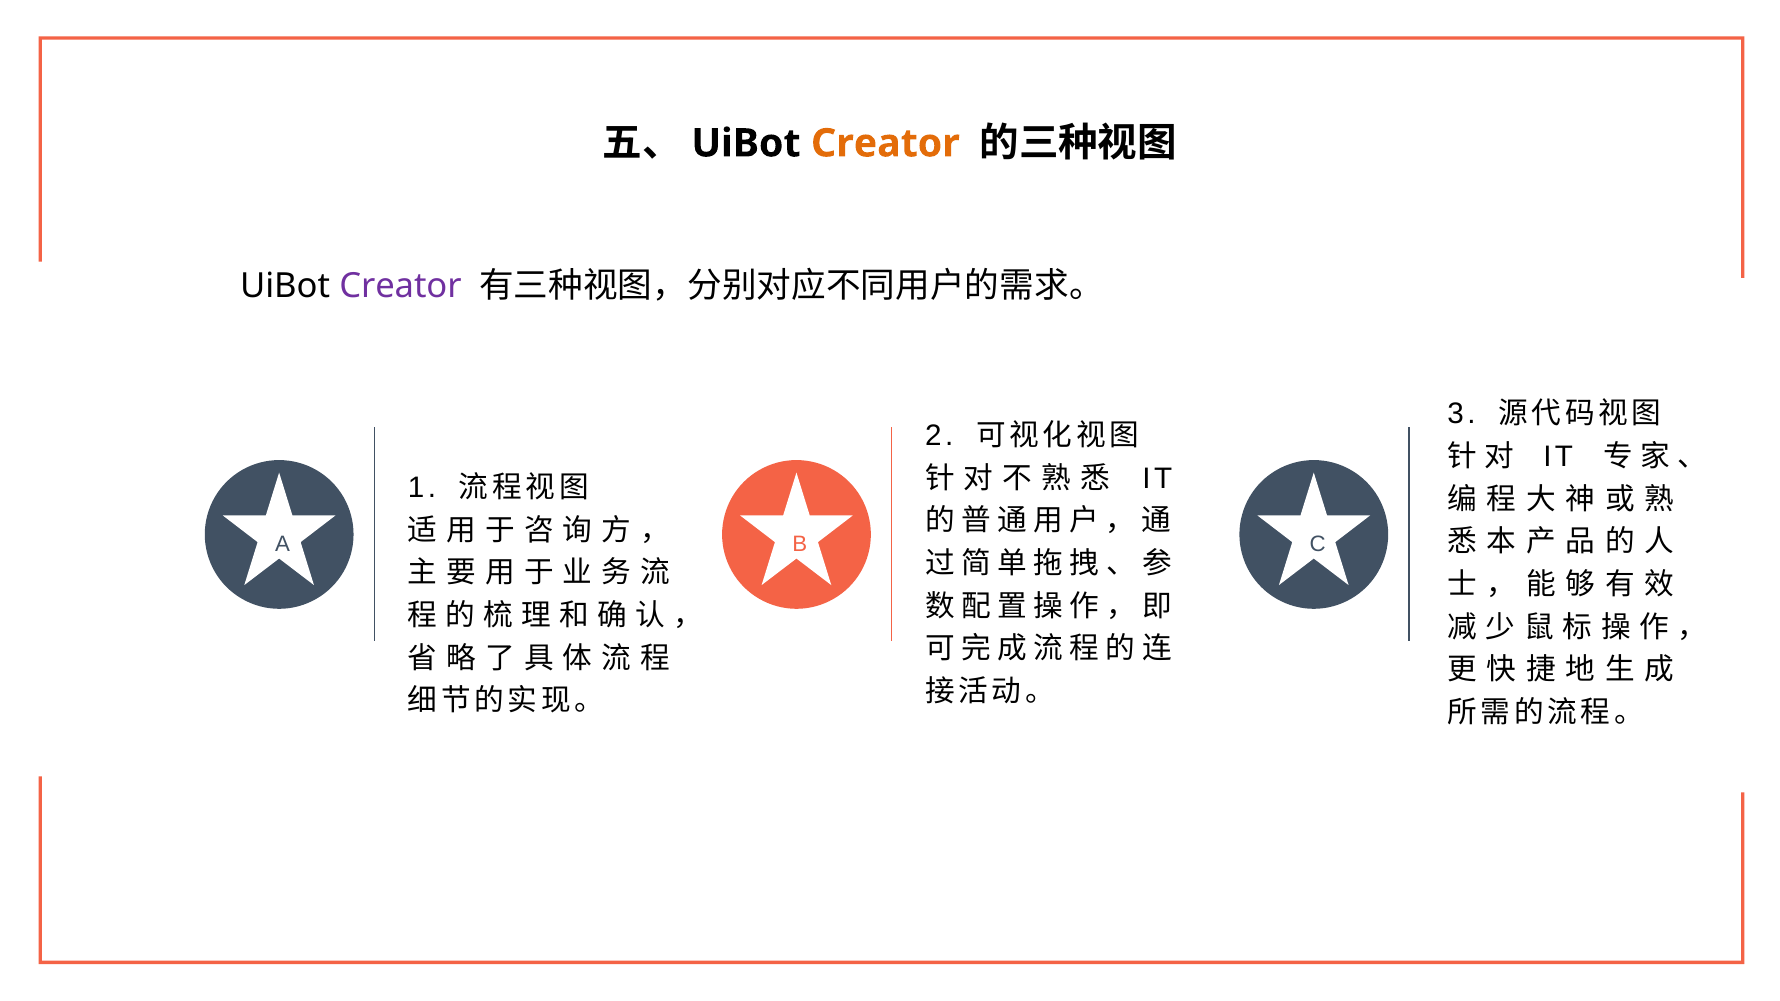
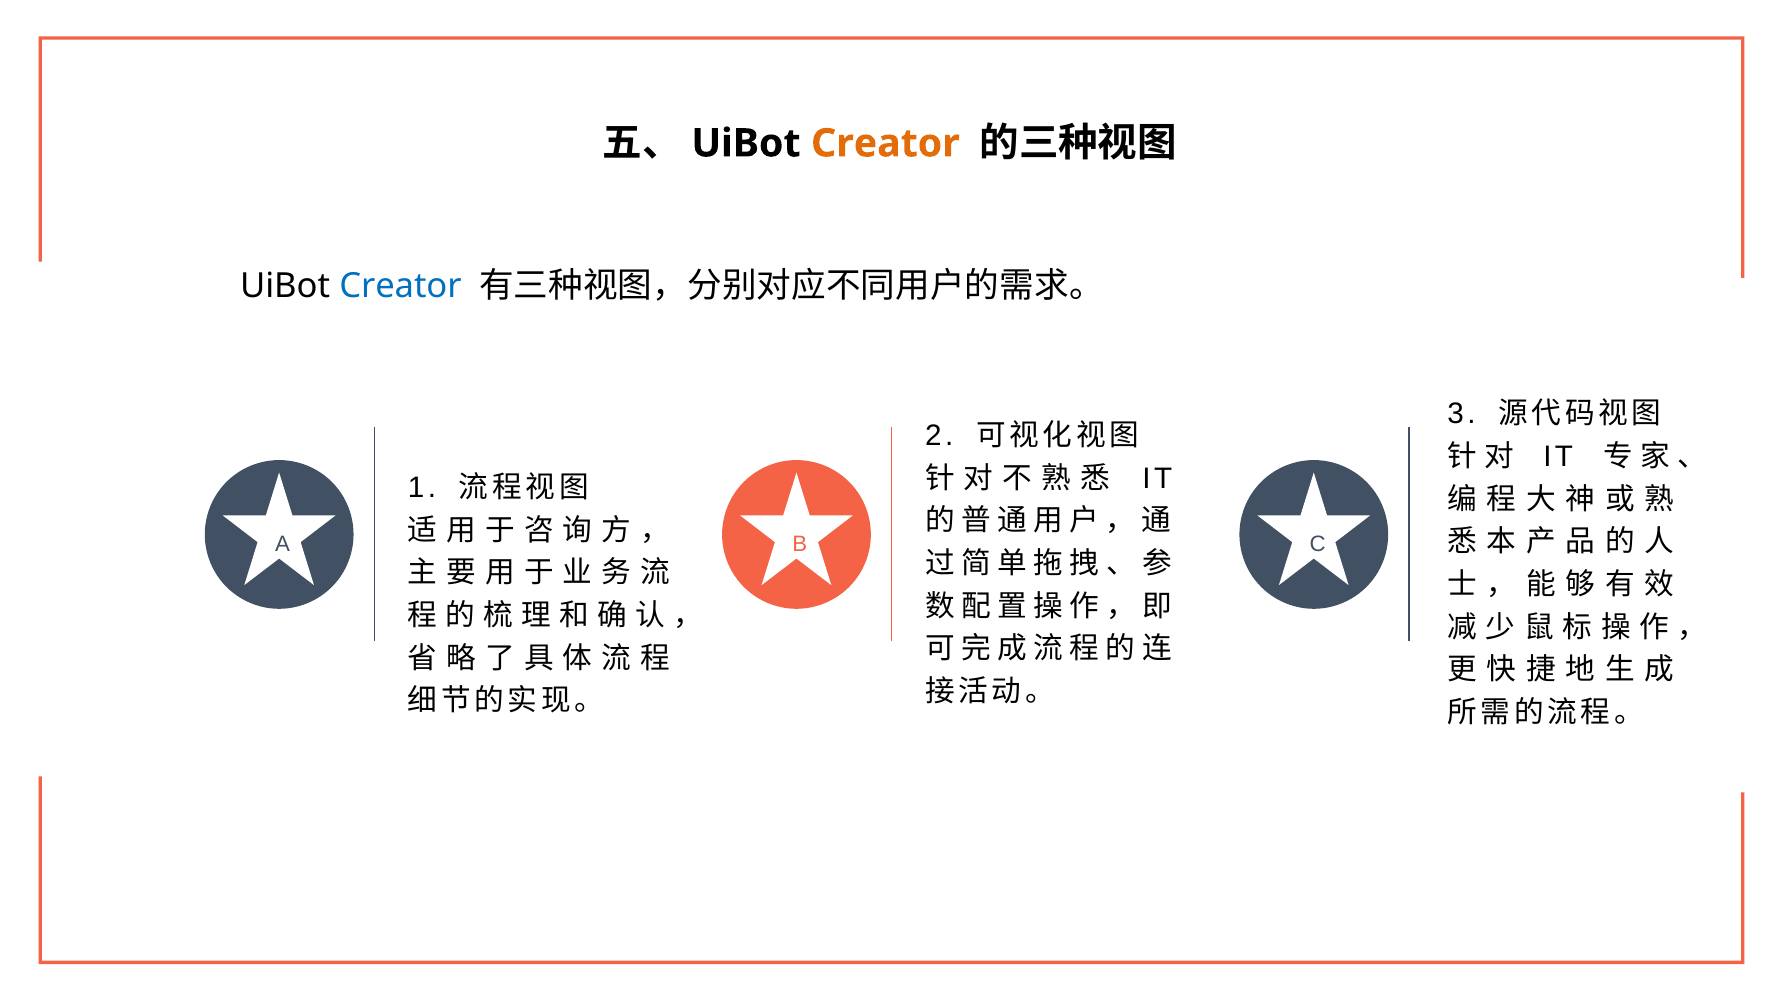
Creator at (400, 286) colour: purple -> blue
